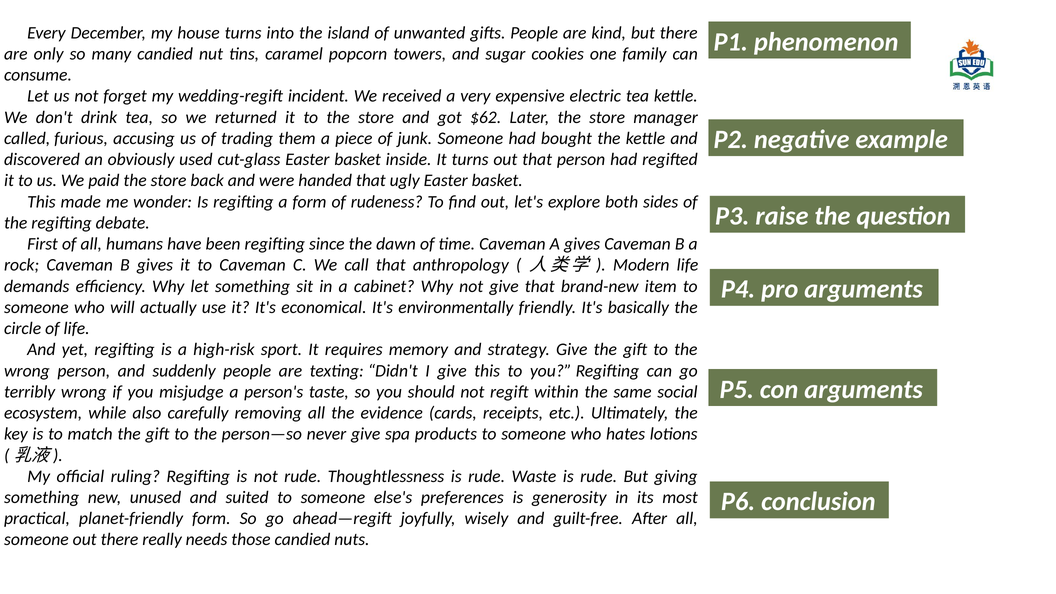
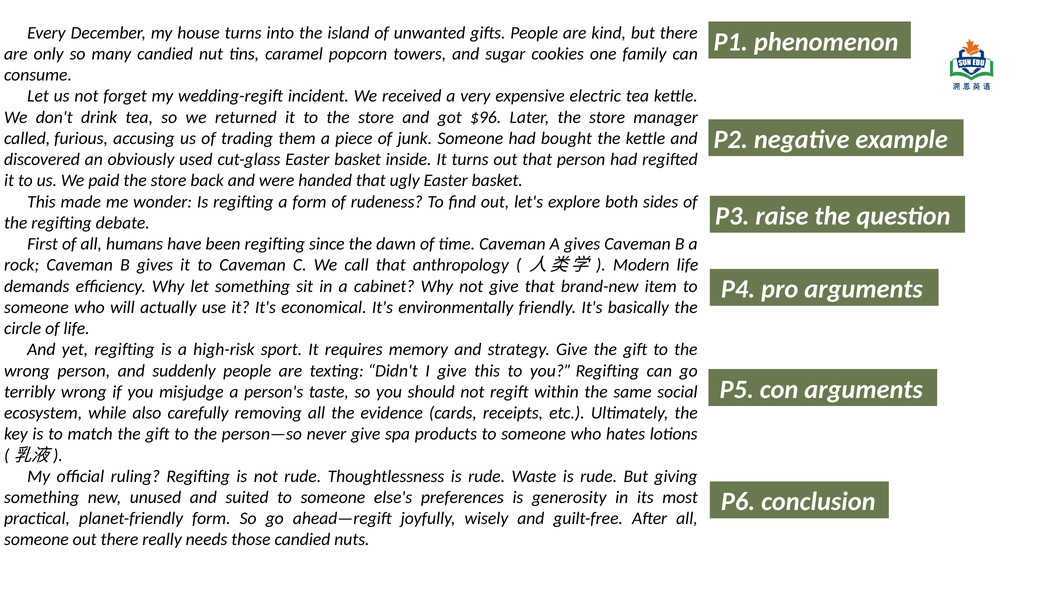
$62: $62 -> $96
